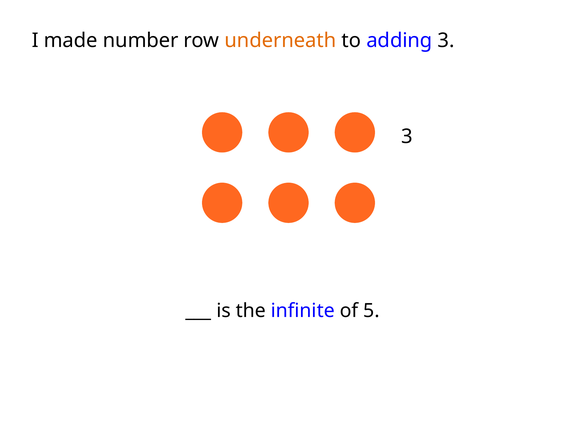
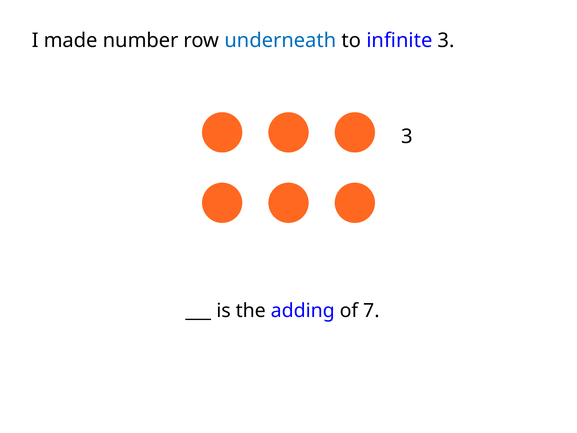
underneath colour: orange -> blue
adding: adding -> infinite
infinite: infinite -> adding
5: 5 -> 7
